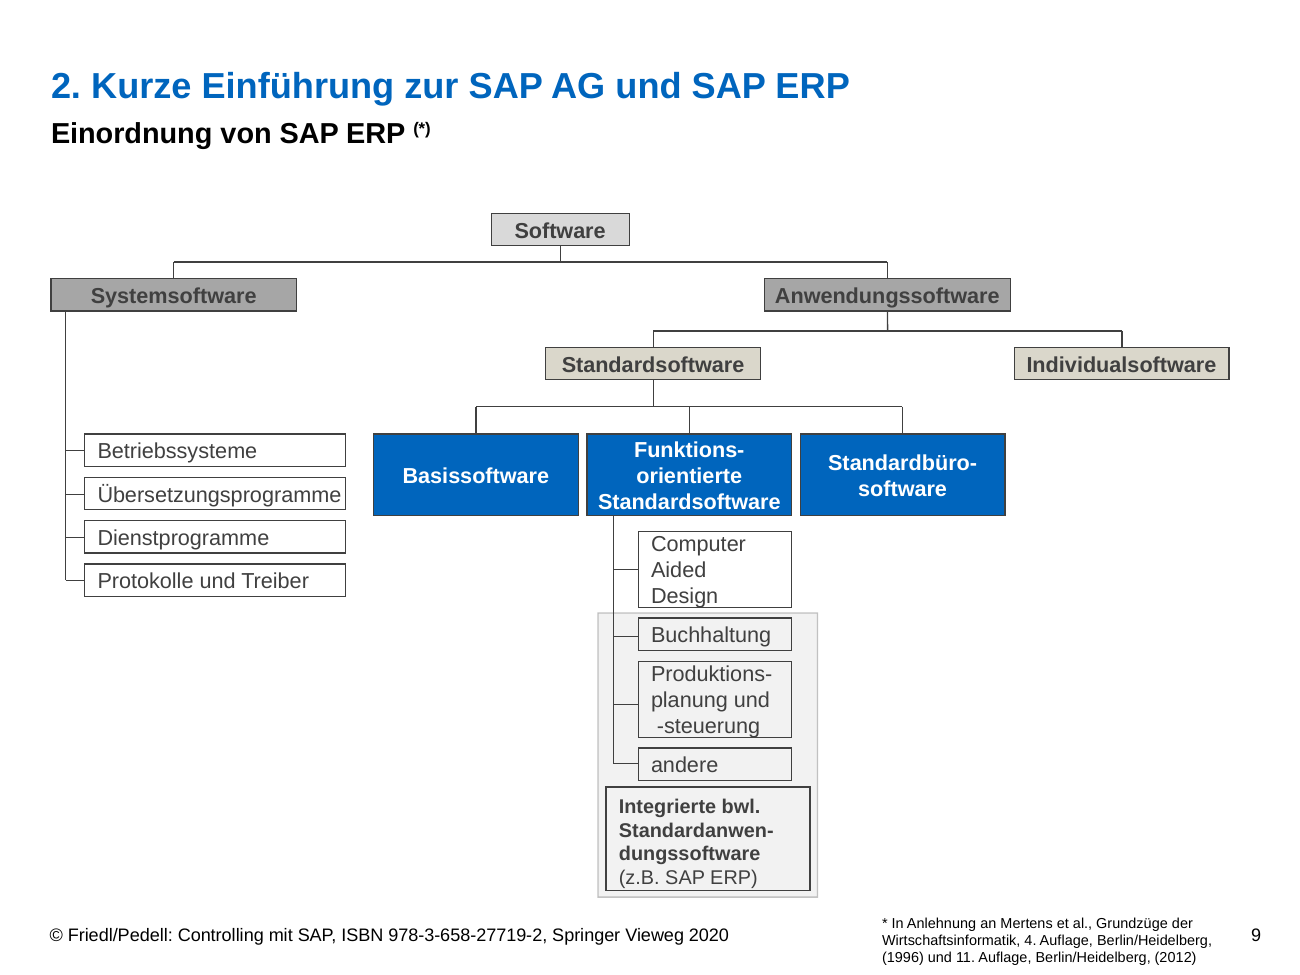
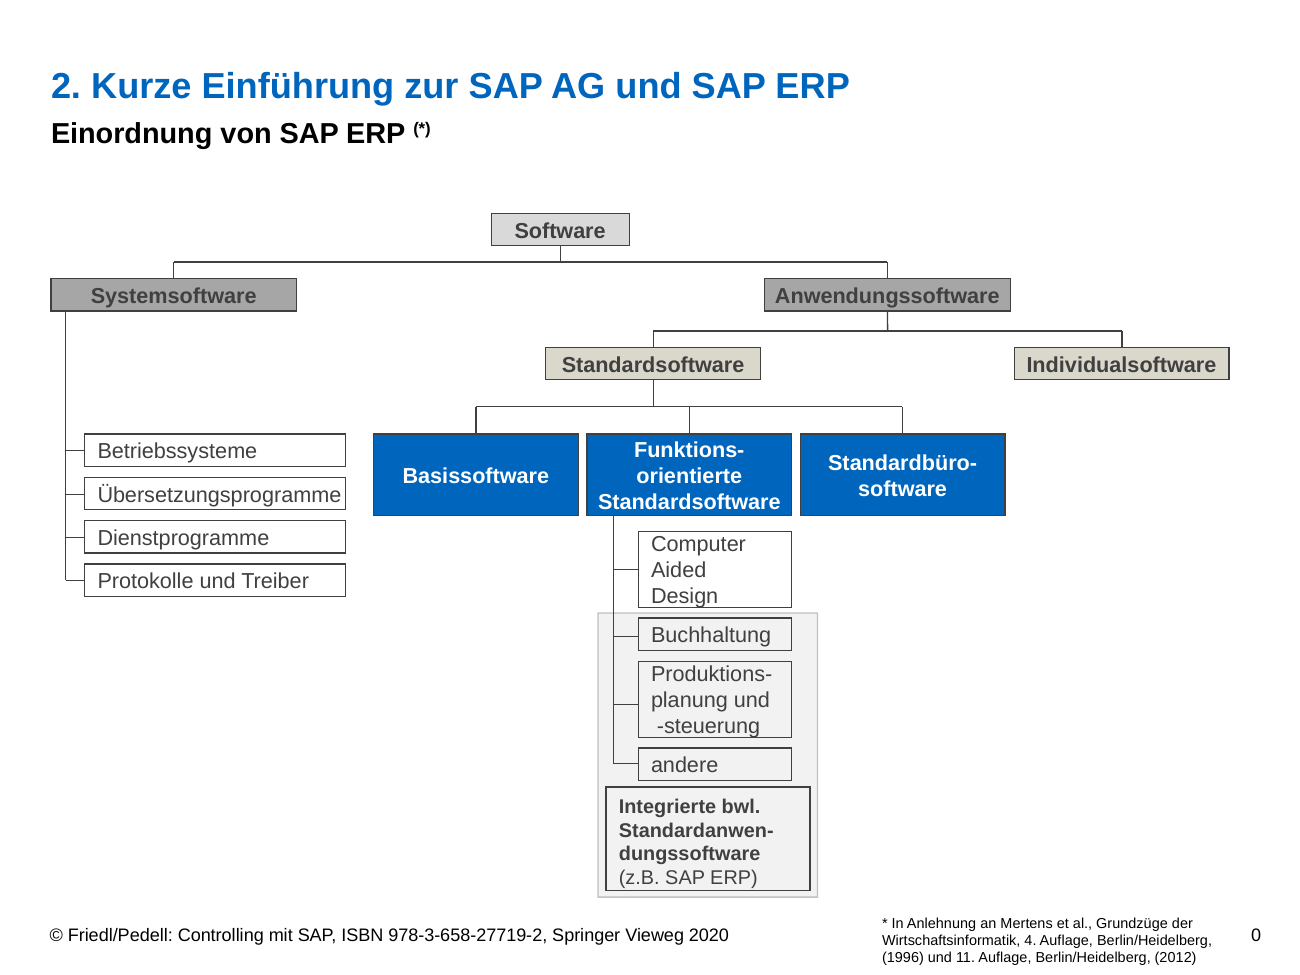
9: 9 -> 0
